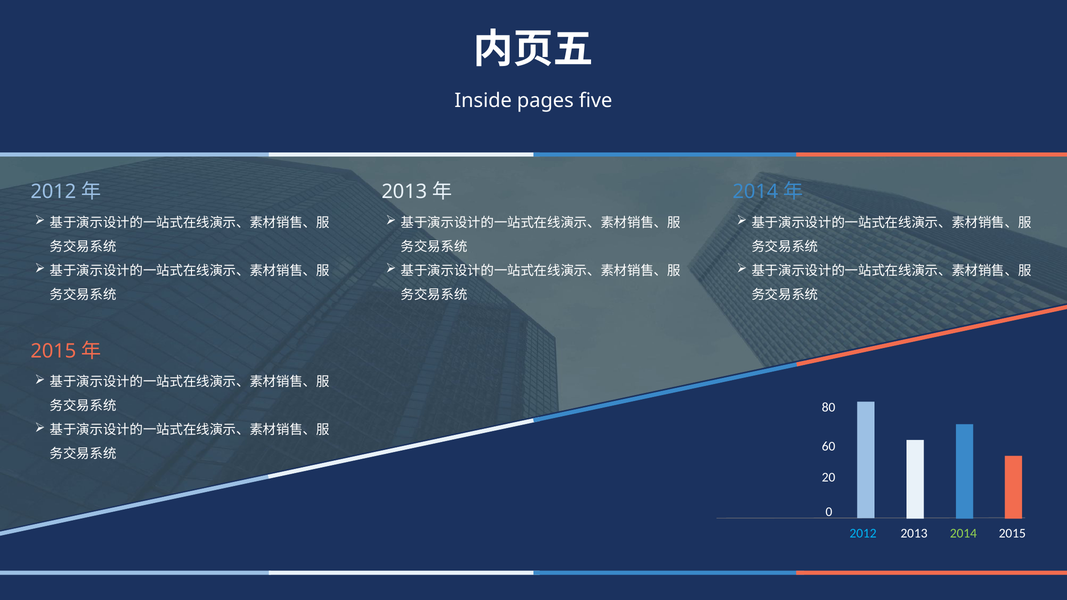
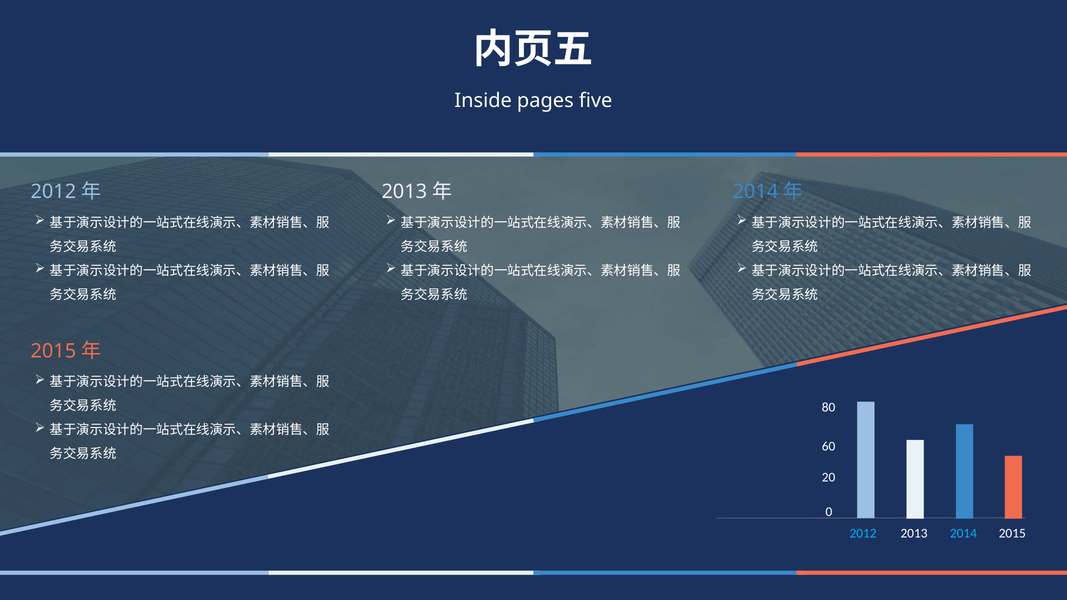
2014 colour: light green -> light blue
